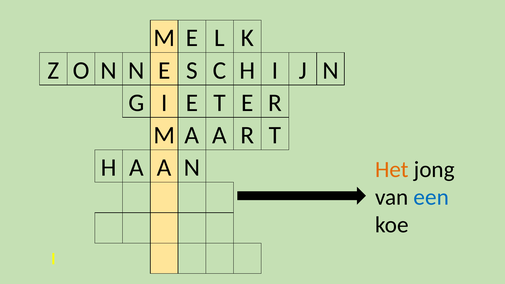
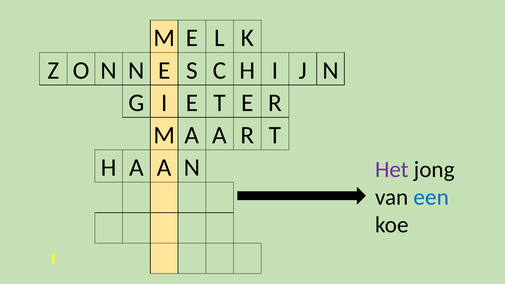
Het colour: orange -> purple
